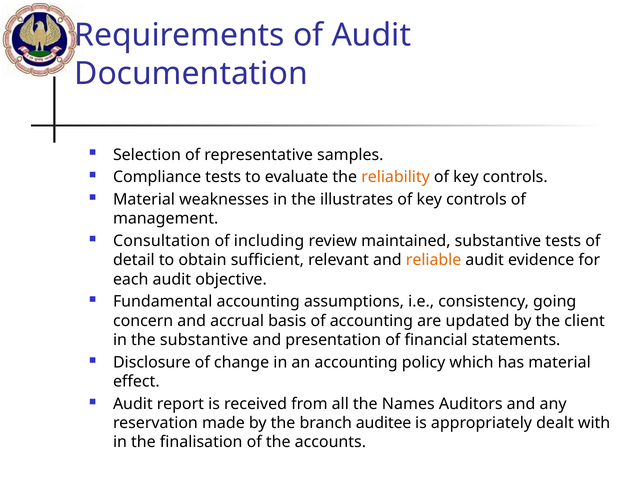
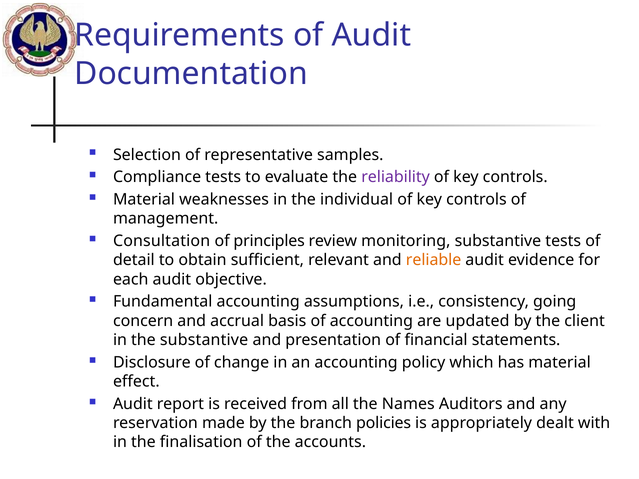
reliability colour: orange -> purple
illustrates: illustrates -> individual
including: including -> principles
maintained: maintained -> monitoring
auditee: auditee -> policies
